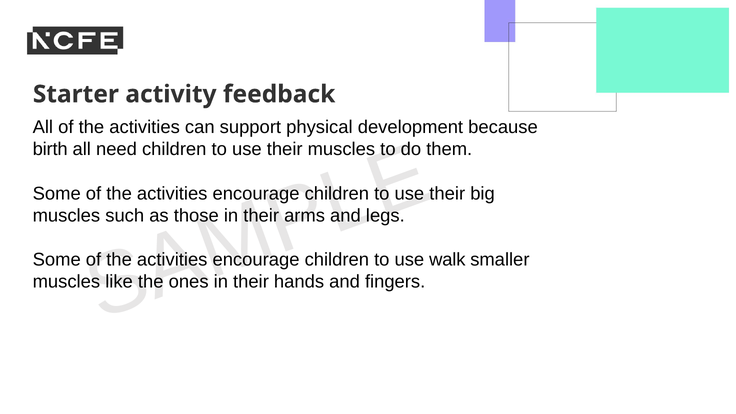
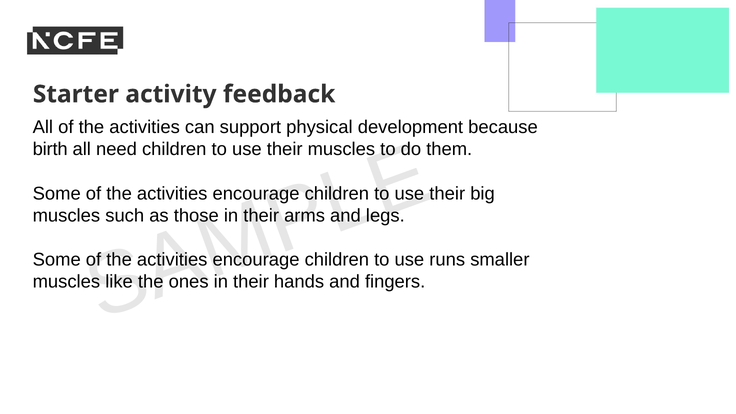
walk: walk -> runs
